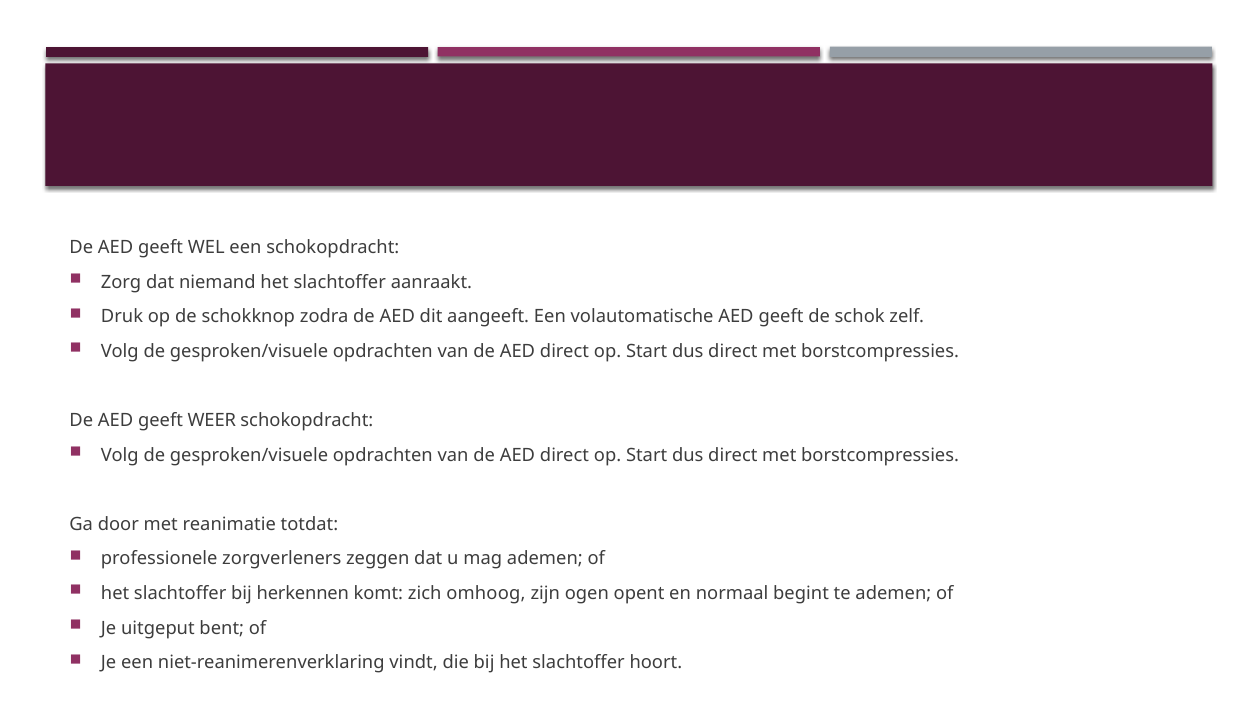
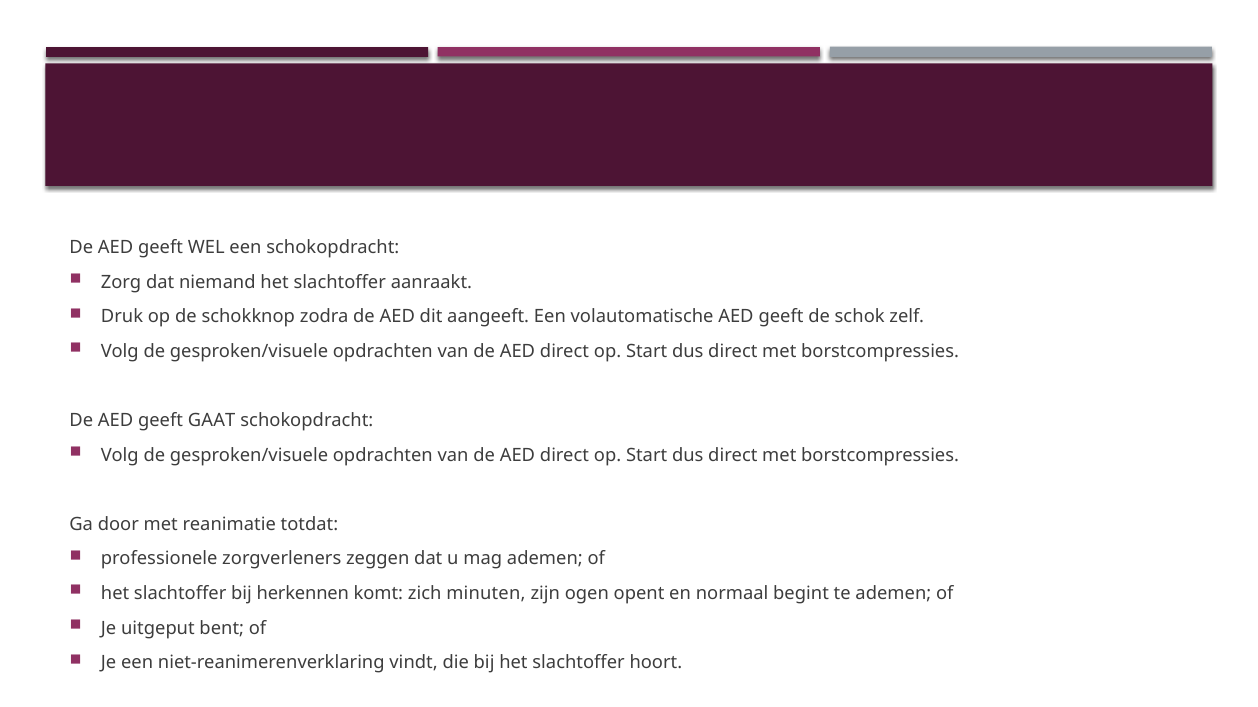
WEER: WEER -> GAAT
omhoog: omhoog -> minuten
